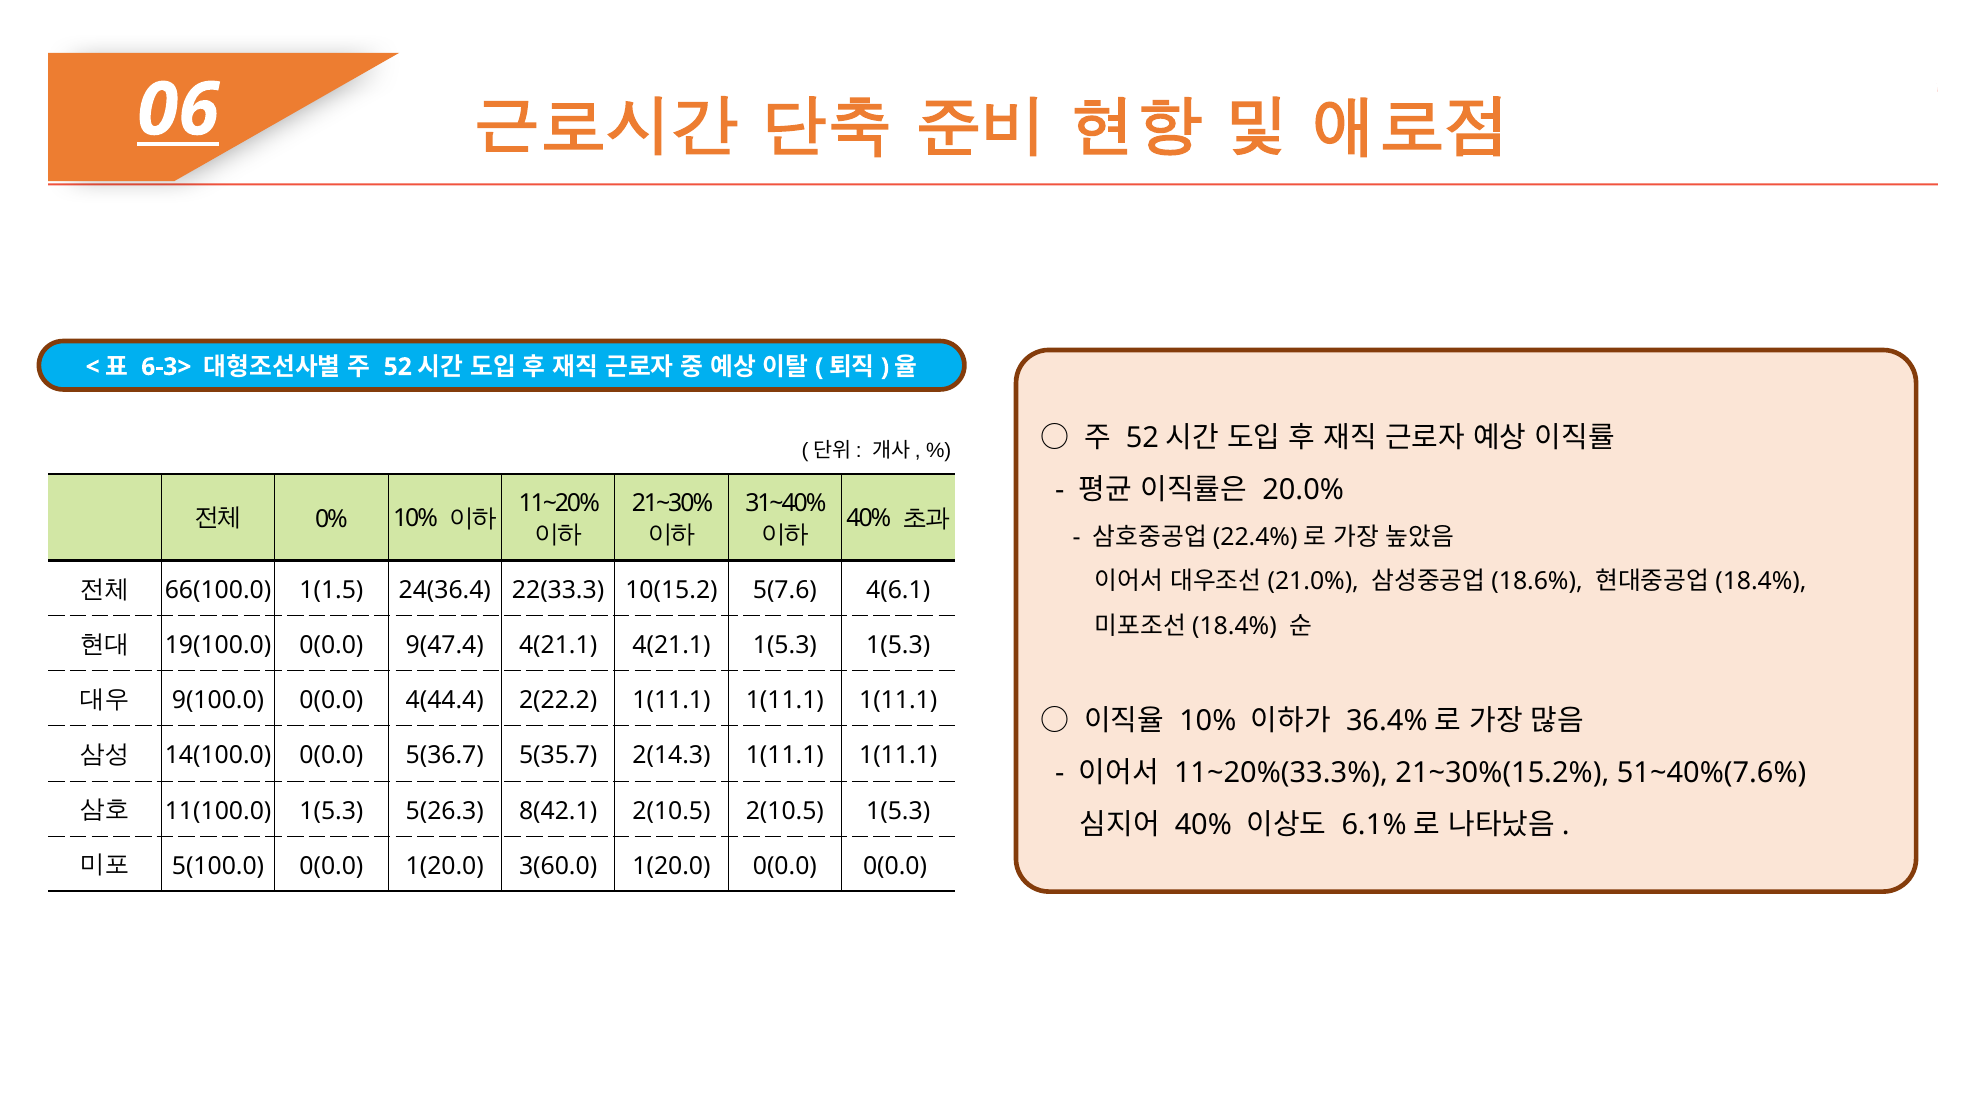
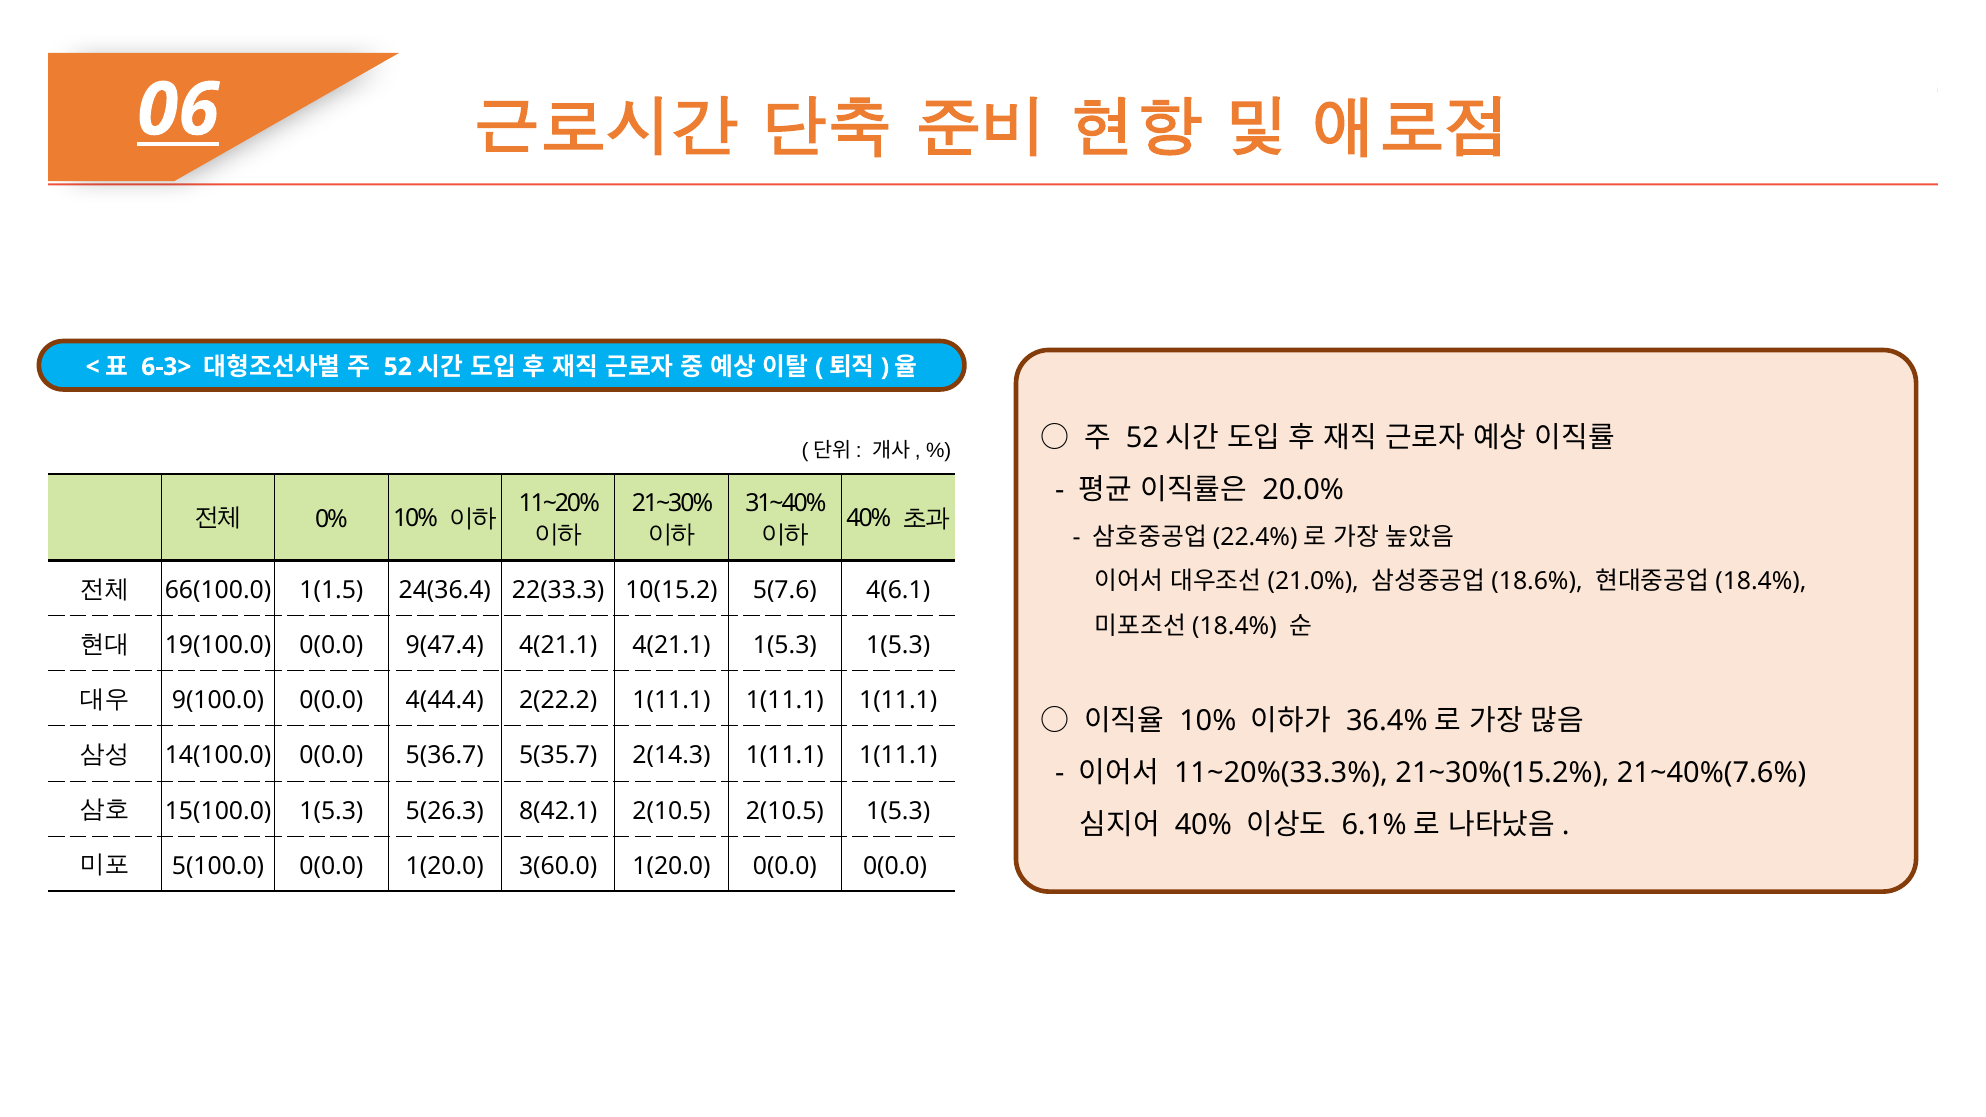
51~40%(7.6%: 51~40%(7.6% -> 21~40%(7.6%
11(100.0: 11(100.0 -> 15(100.0
